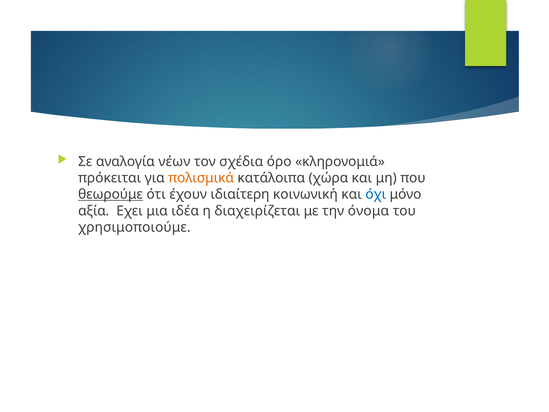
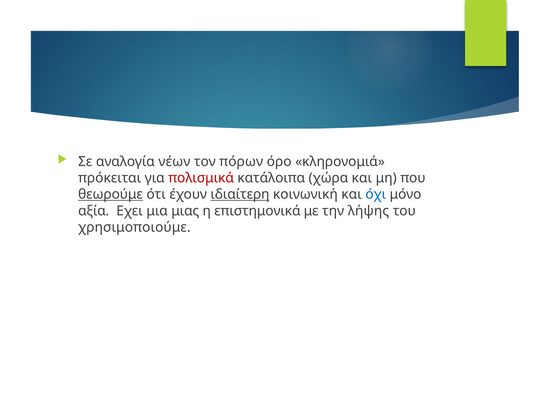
σχέδια: σχέδια -> πόρων
πολισμικά colour: orange -> red
ιδιαίτερη underline: none -> present
ιδέα: ιδέα -> μιας
διαχειρίζεται: διαχειρίζεται -> επιστημονικά
όνομα: όνομα -> λήψης
